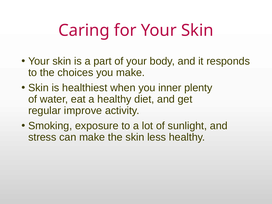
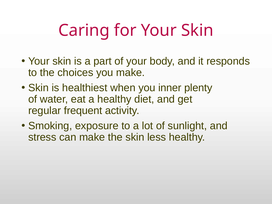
improve: improve -> frequent
